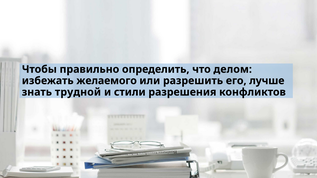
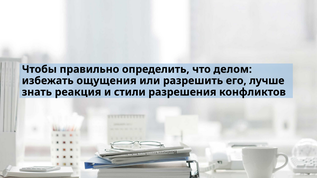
желаемого: желаемого -> ощущения
трудной: трудной -> реакция
